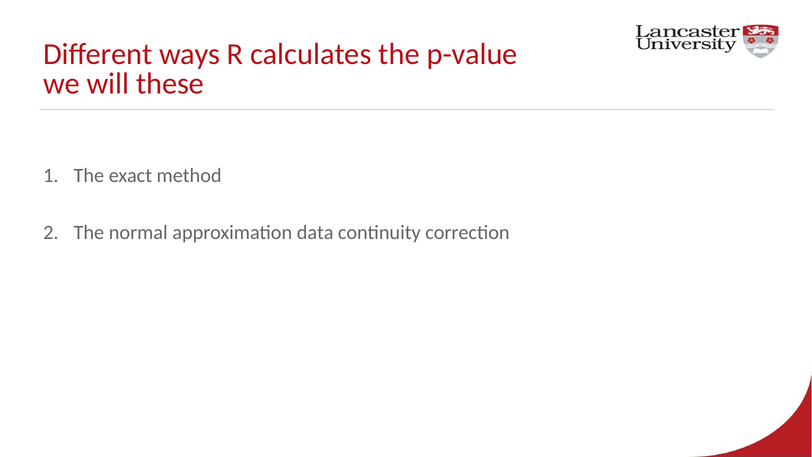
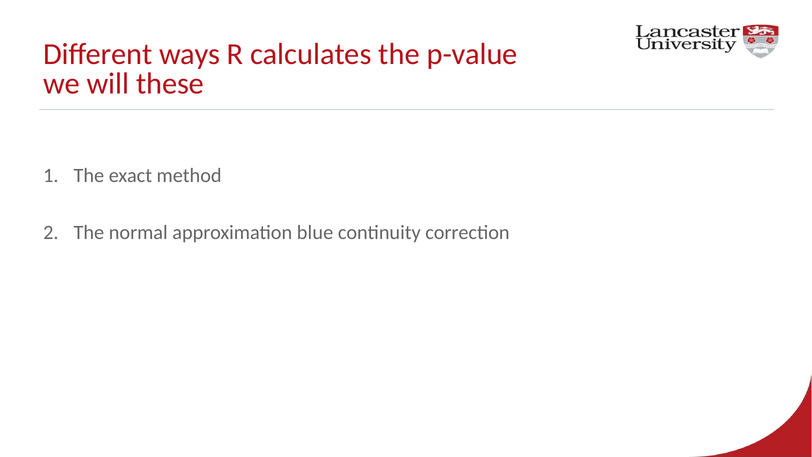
data: data -> blue
